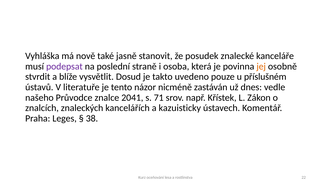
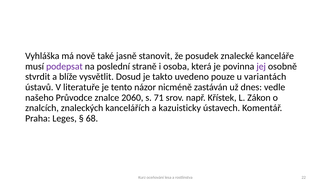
jej colour: orange -> purple
příslušném: příslušném -> variantách
2041: 2041 -> 2060
38: 38 -> 68
